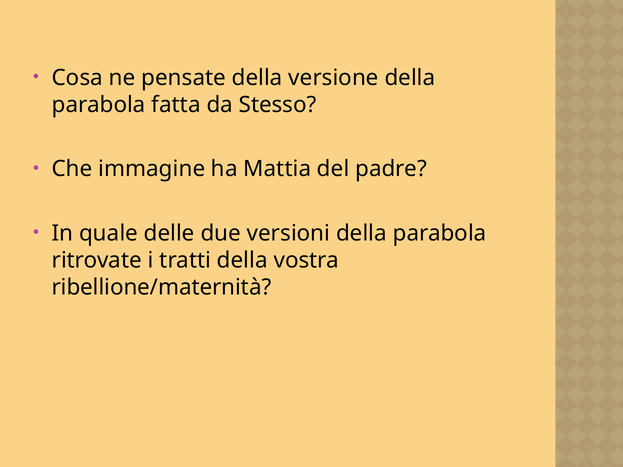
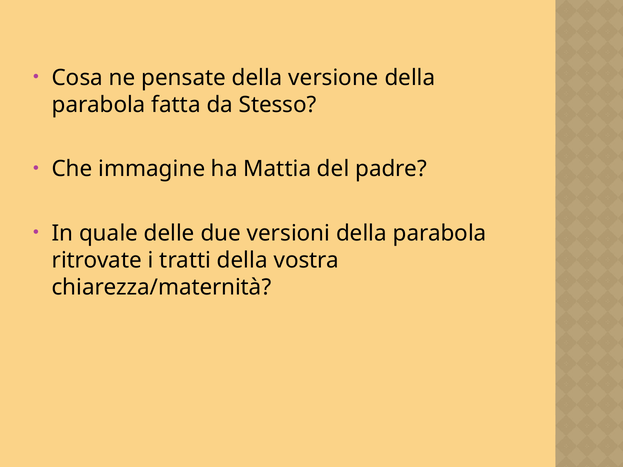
ribellione/maternità: ribellione/maternità -> chiarezza/maternità
